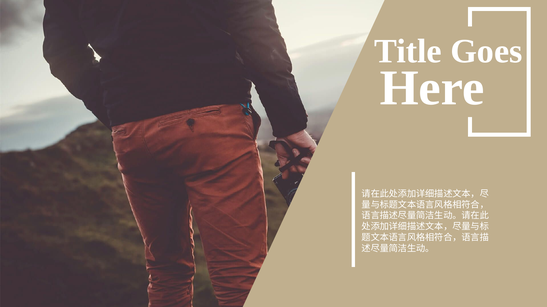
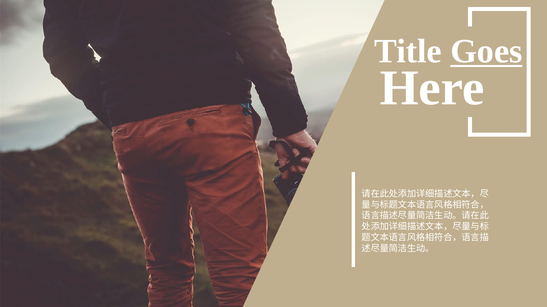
Goes underline: none -> present
